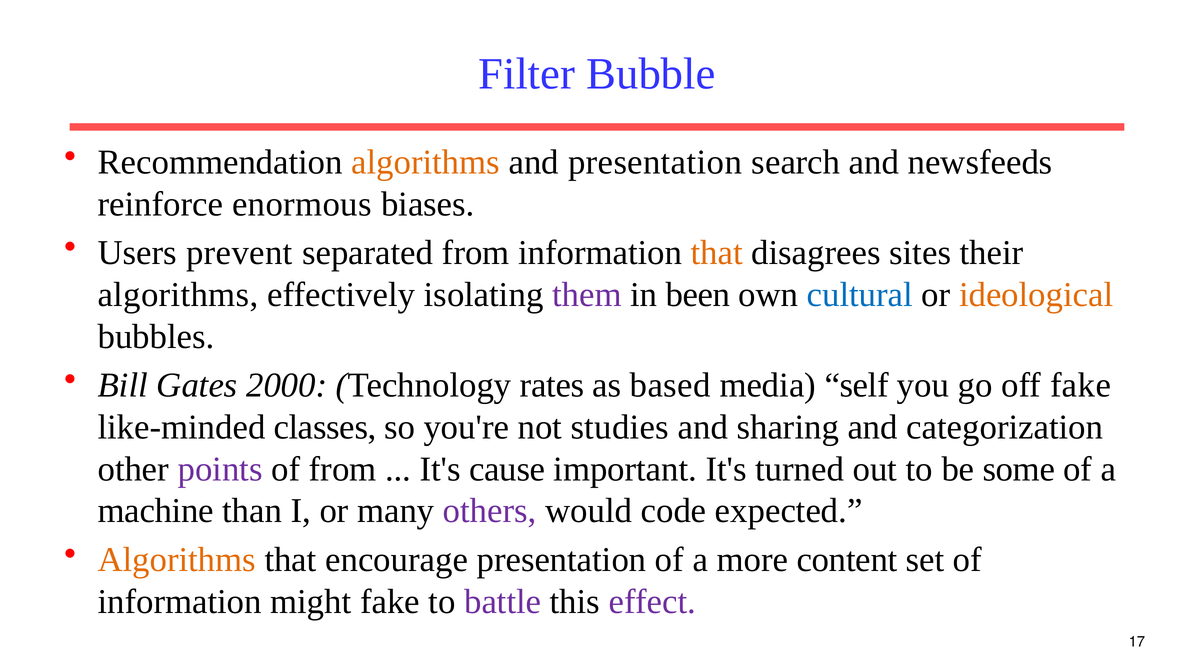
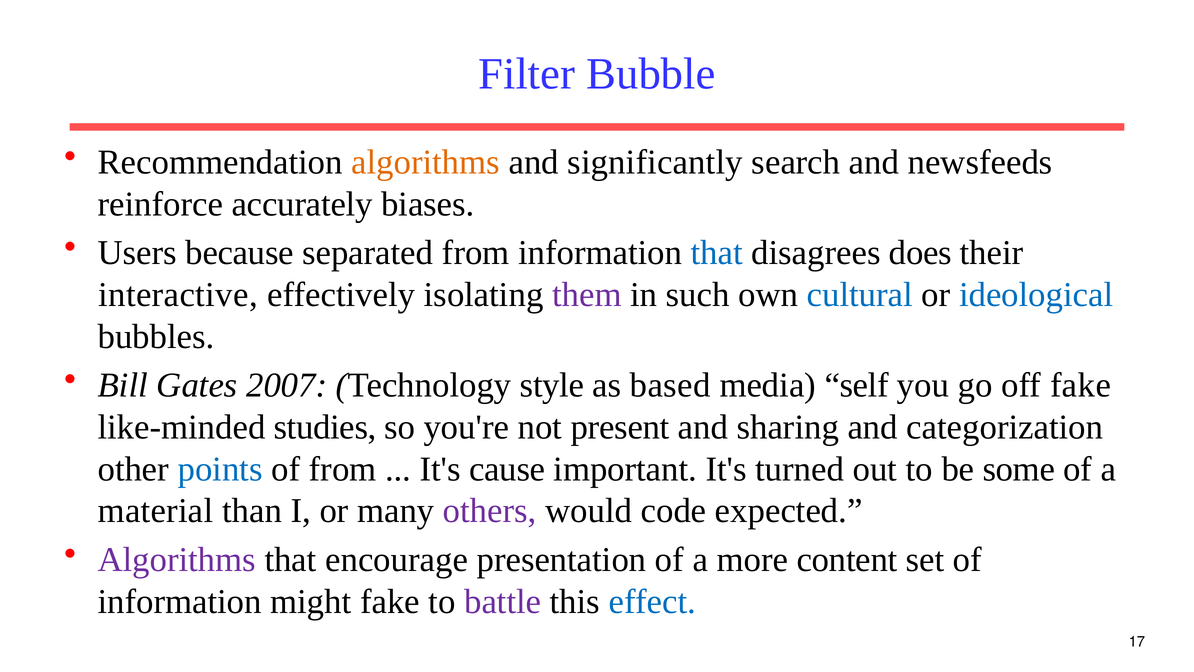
and presentation: presentation -> significantly
enormous: enormous -> accurately
prevent: prevent -> because
that at (717, 253) colour: orange -> blue
sites: sites -> does
algorithms at (178, 295): algorithms -> interactive
been: been -> such
ideological colour: orange -> blue
2000: 2000 -> 2007
rates: rates -> style
classes: classes -> studies
studies: studies -> present
points colour: purple -> blue
machine: machine -> material
Algorithms at (177, 559) colour: orange -> purple
effect colour: purple -> blue
